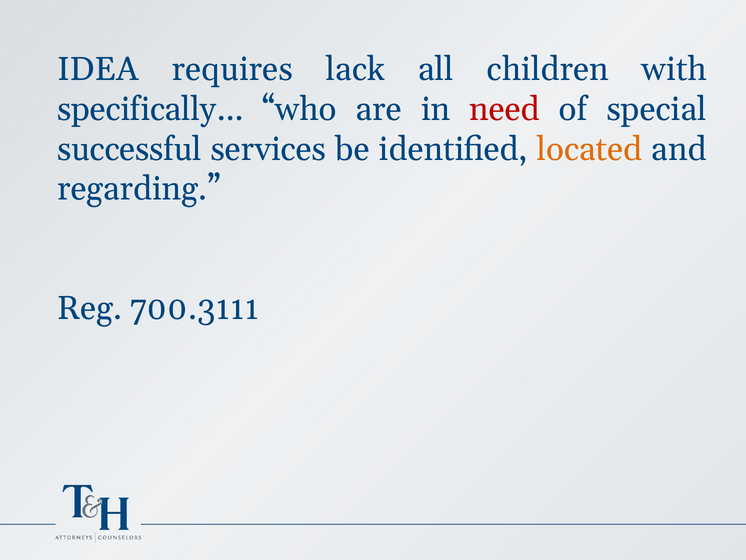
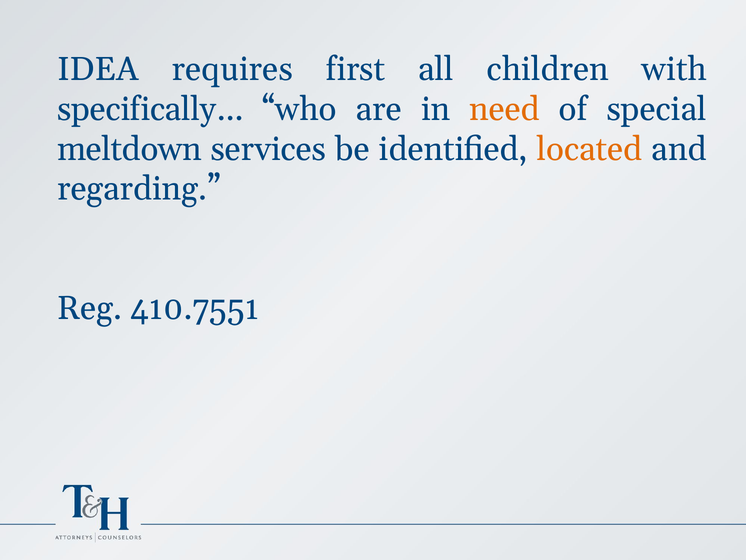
lack: lack -> first
need colour: red -> orange
successful: successful -> meltdown
700.3111: 700.3111 -> 410.7551
